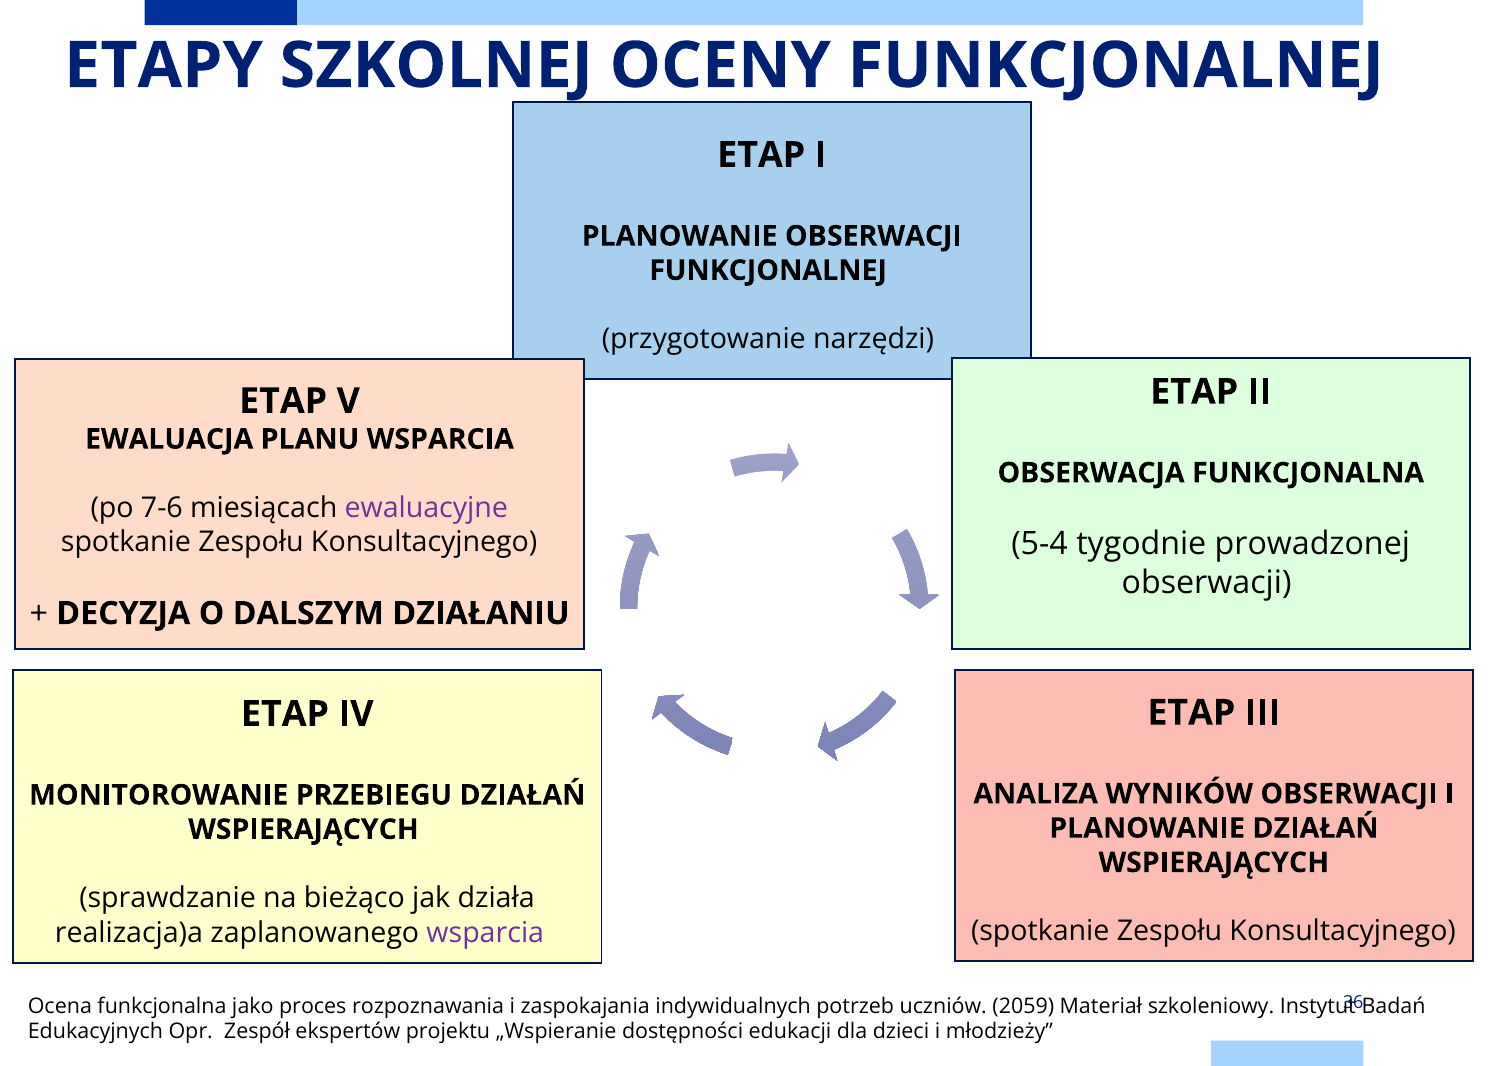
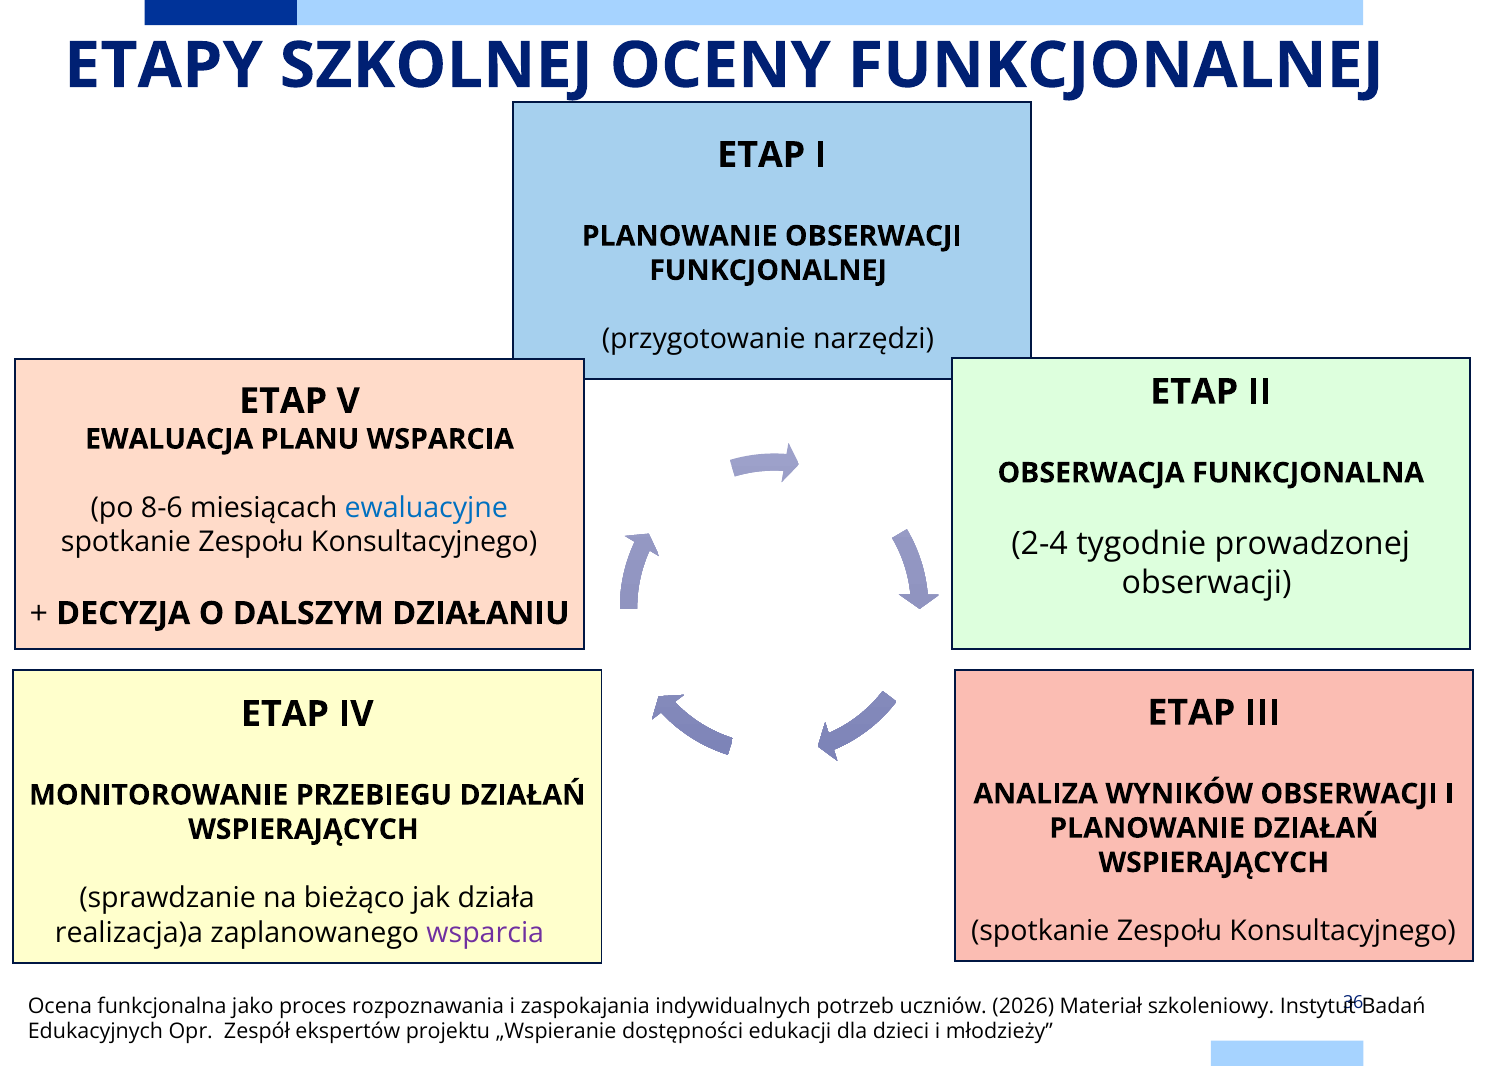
7-6: 7-6 -> 8-6
ewaluacyjne colour: purple -> blue
5-4: 5-4 -> 2-4
2059: 2059 -> 2026
